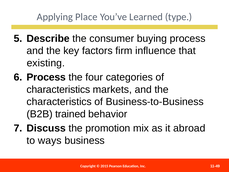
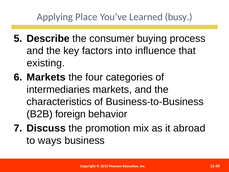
type: type -> busy
firm: firm -> into
Process at (46, 77): Process -> Markets
characteristics at (58, 89): characteristics -> intermediaries
trained: trained -> foreign
